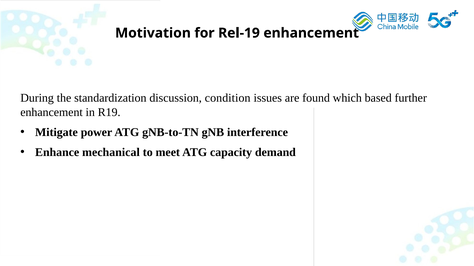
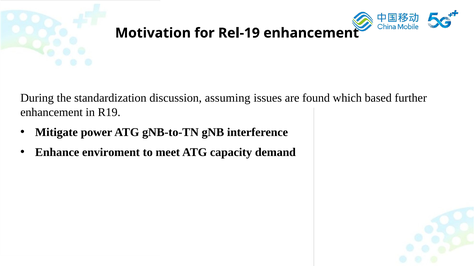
condition: condition -> assuming
mechanical: mechanical -> enviroment
